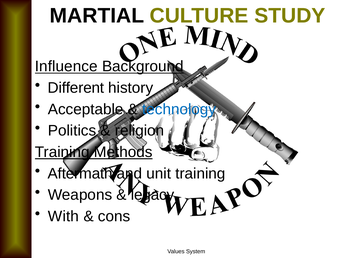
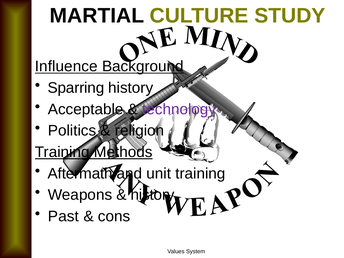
Different: Different -> Sparring
technology colour: blue -> purple
legacy at (153, 195): legacy -> history
With: With -> Past
